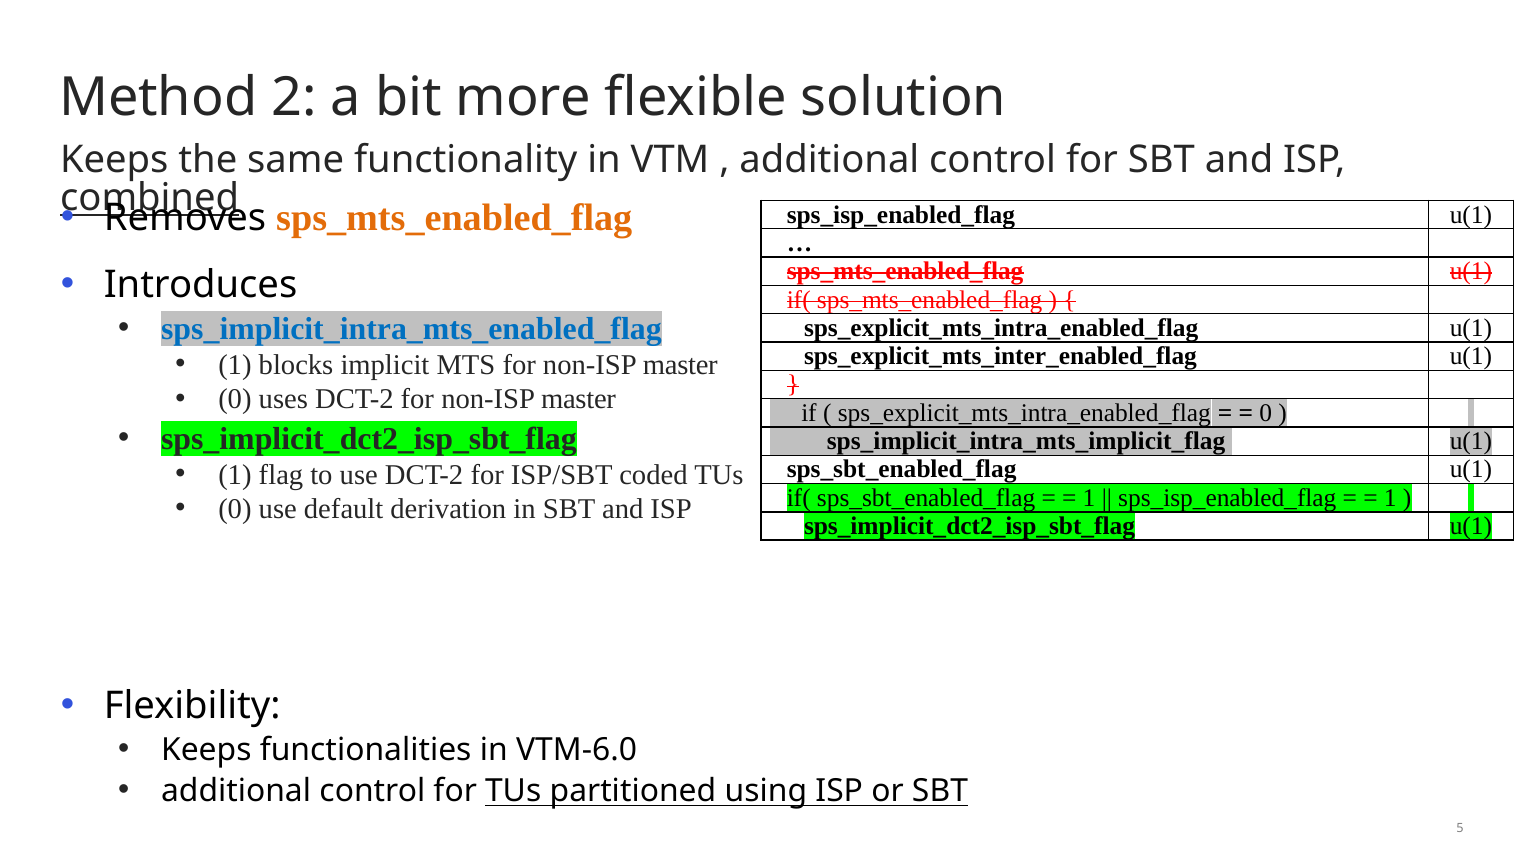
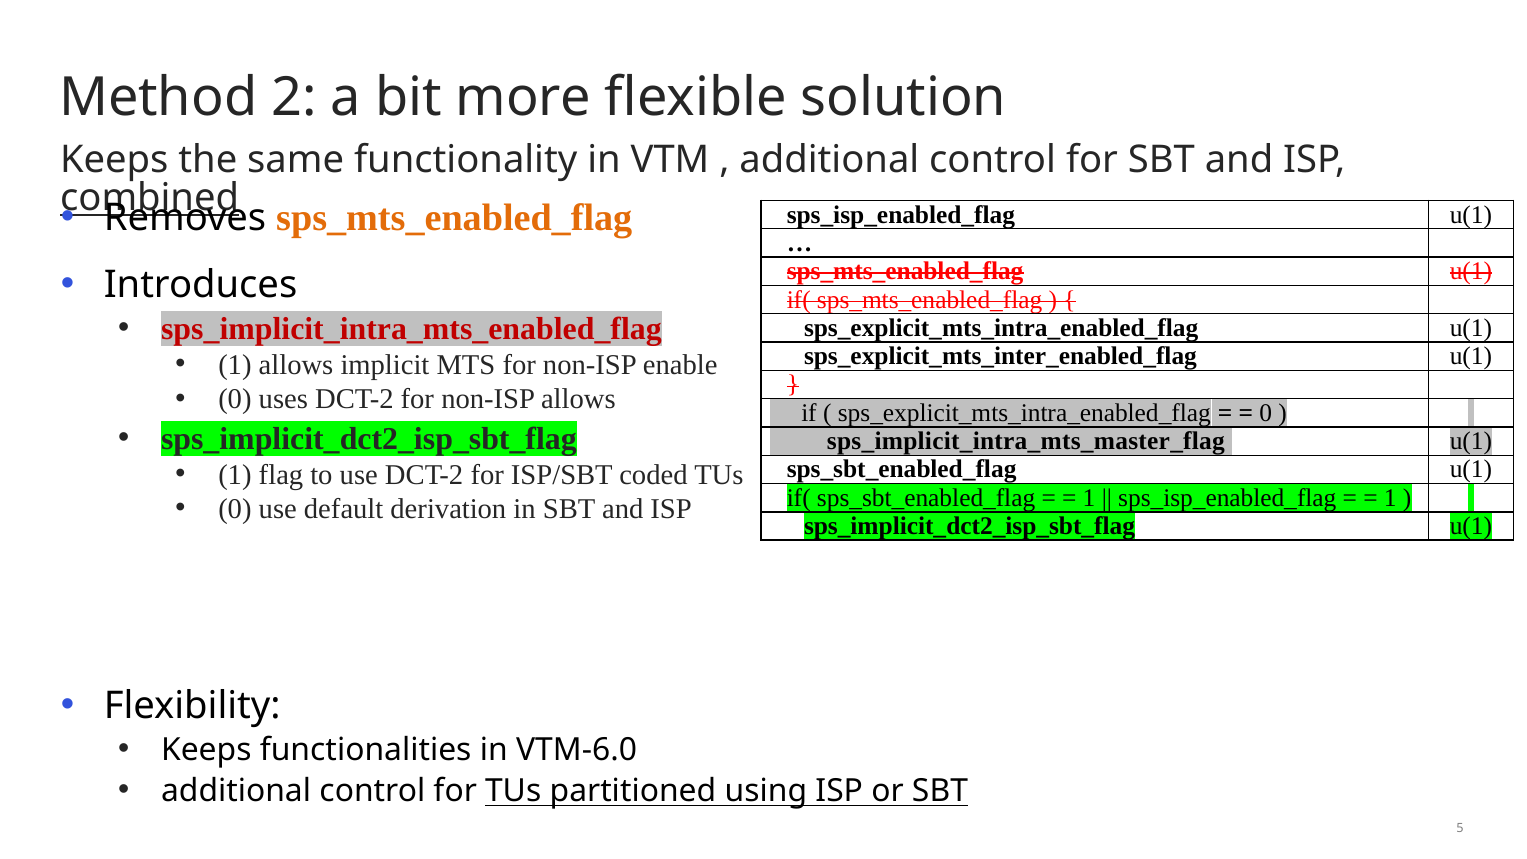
sps_implicit_intra_mts_enabled_flag colour: blue -> red
1 blocks: blocks -> allows
MTS for non-ISP master: master -> enable
DCT-2 for non-ISP master: master -> allows
sps_implicit_intra_mts_implicit_flag: sps_implicit_intra_mts_implicit_flag -> sps_implicit_intra_mts_master_flag
